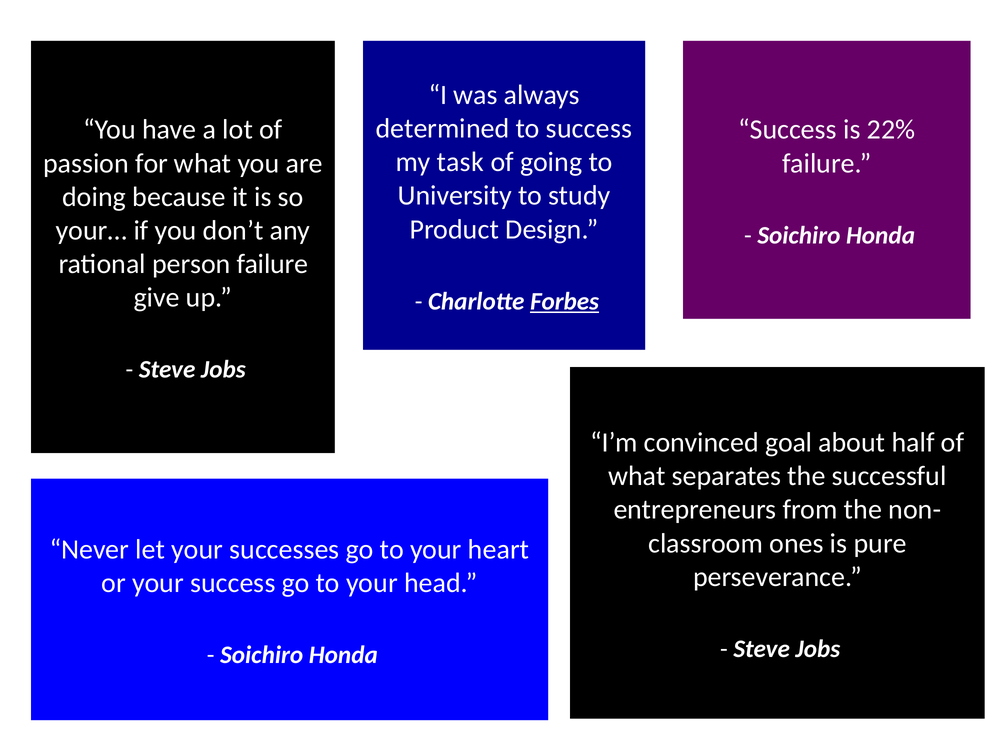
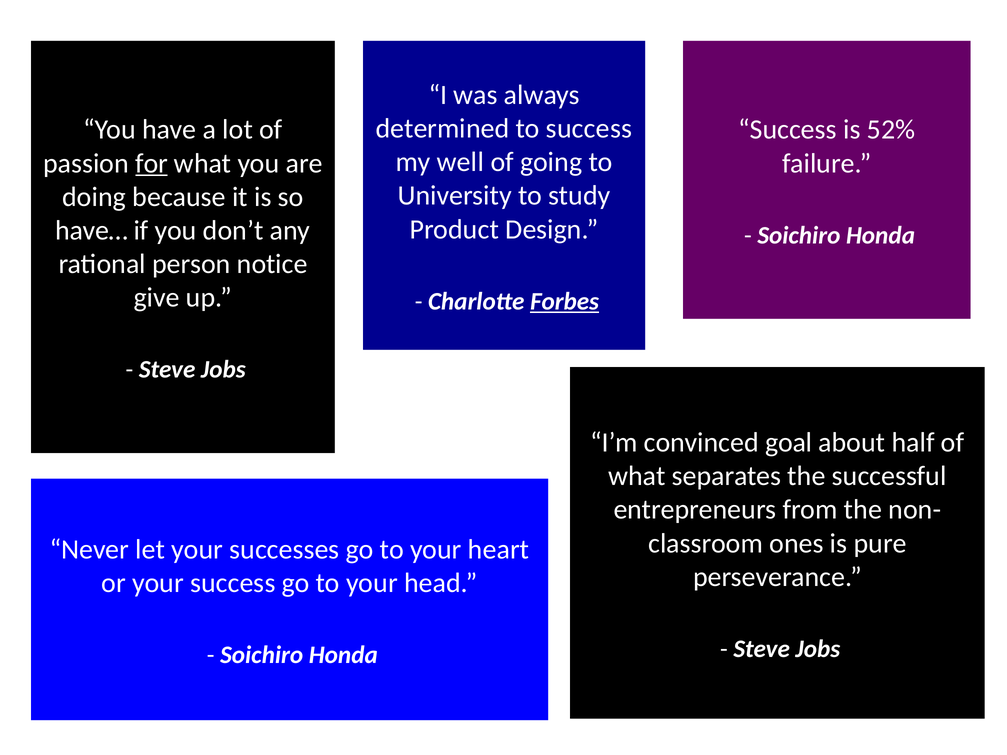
22%: 22% -> 52%
task: task -> well
for underline: none -> present
your…: your… -> have…
person failure: failure -> notice
